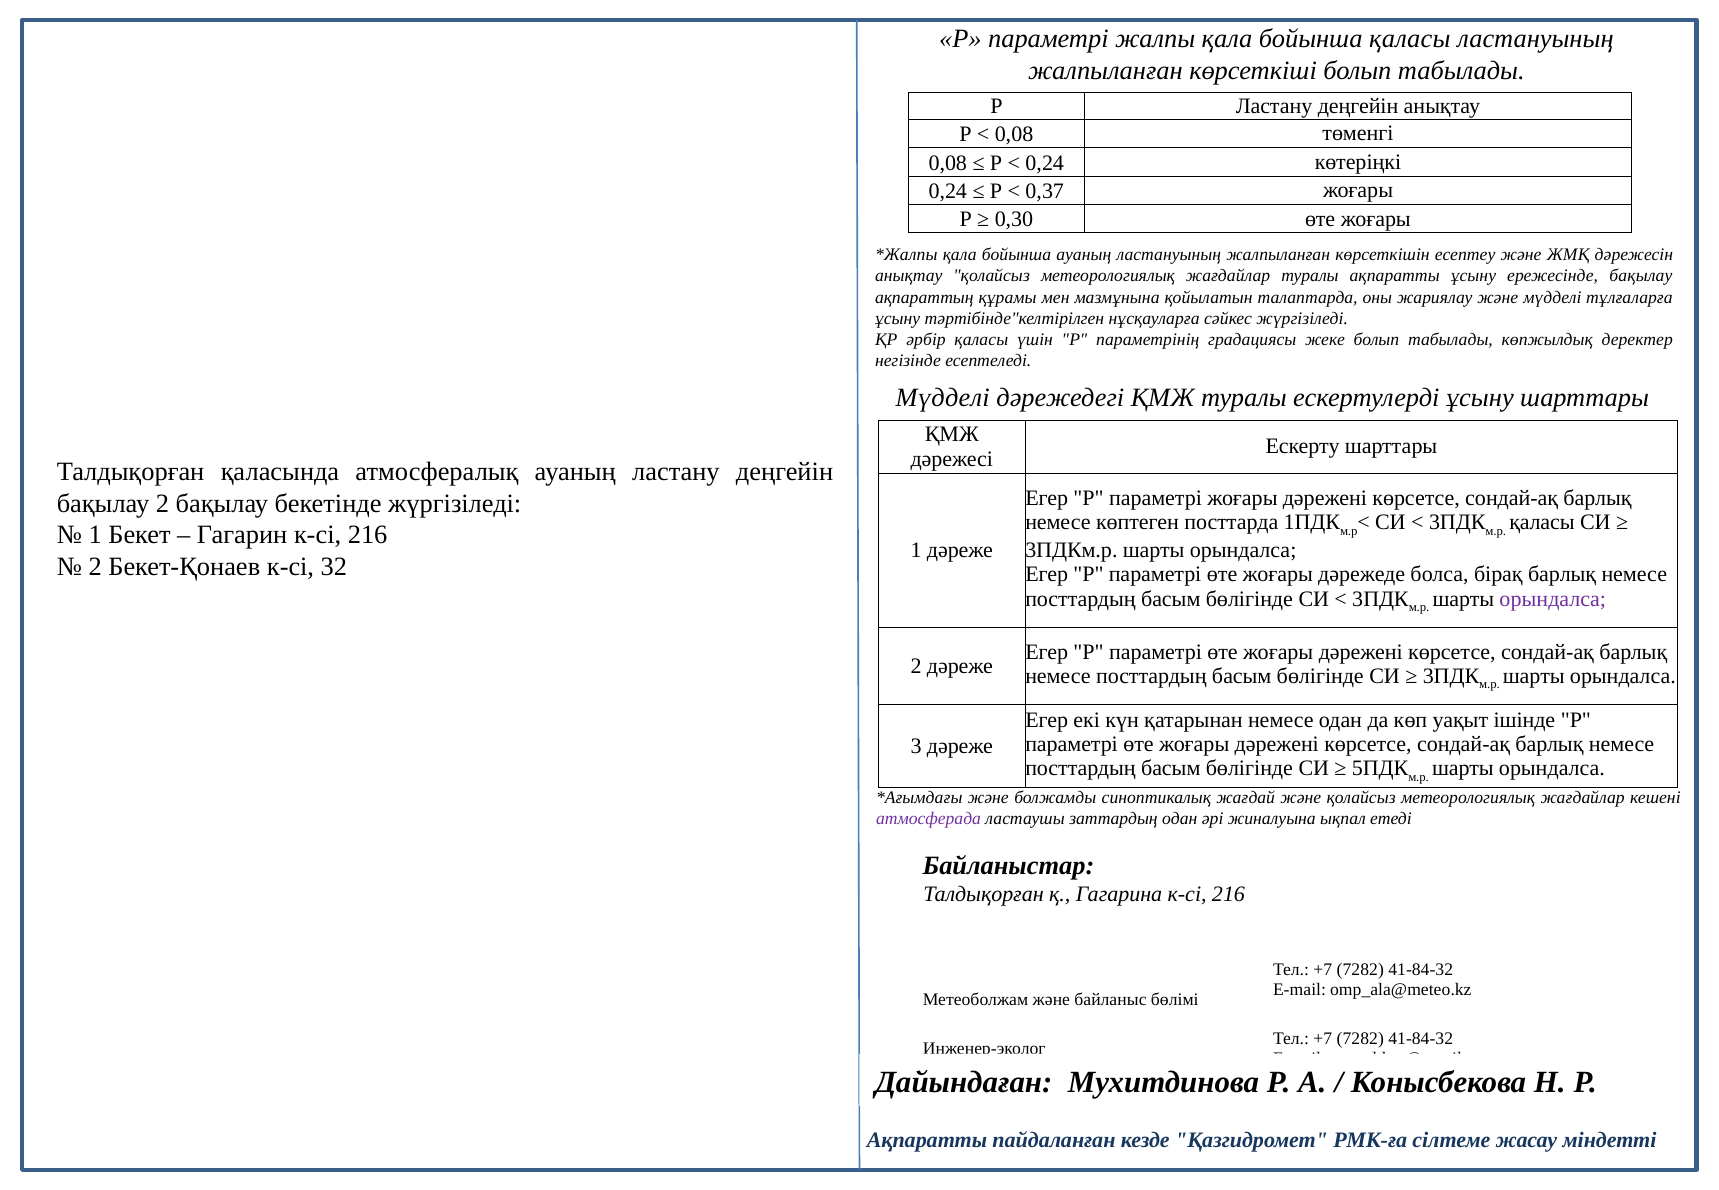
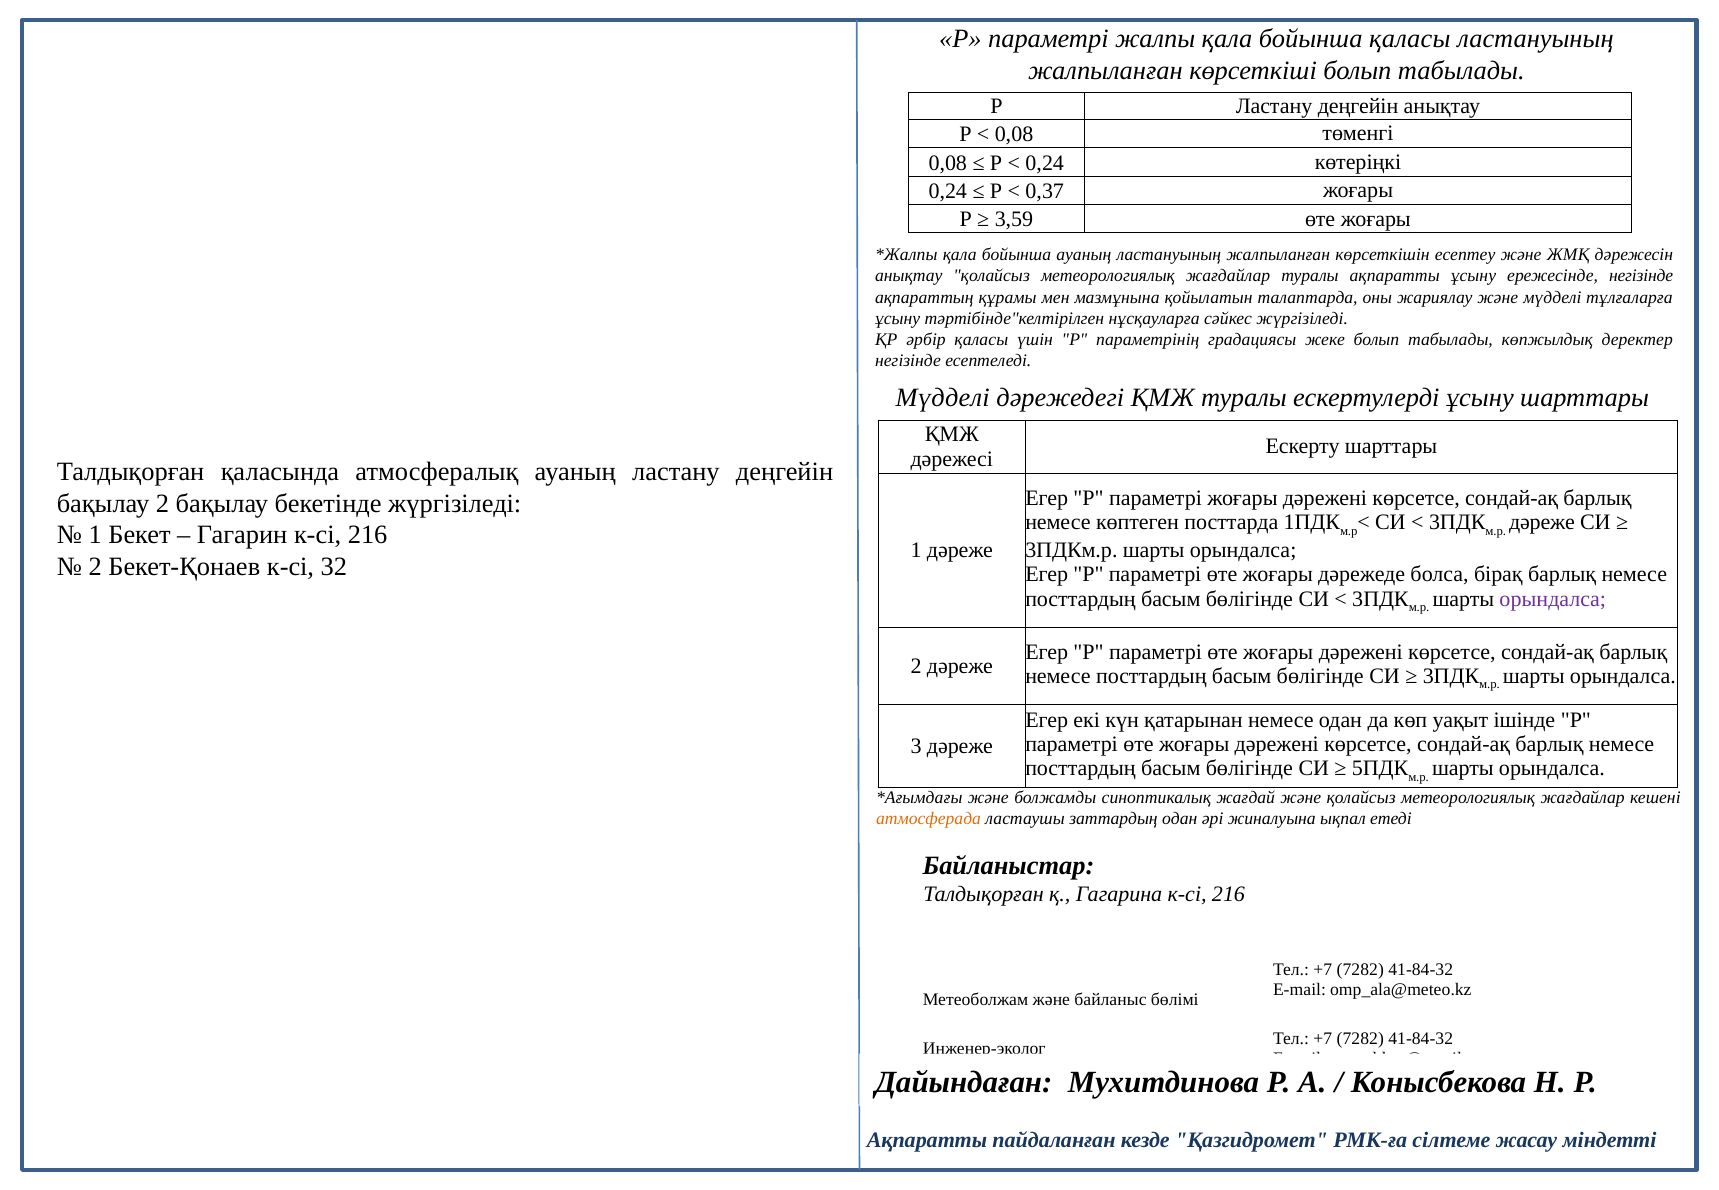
0,30: 0,30 -> 3,59
ережесінде бақылау: бақылау -> негізінде
қаласы at (1542, 522): қаласы -> дәреже
атмосферада colour: purple -> orange
